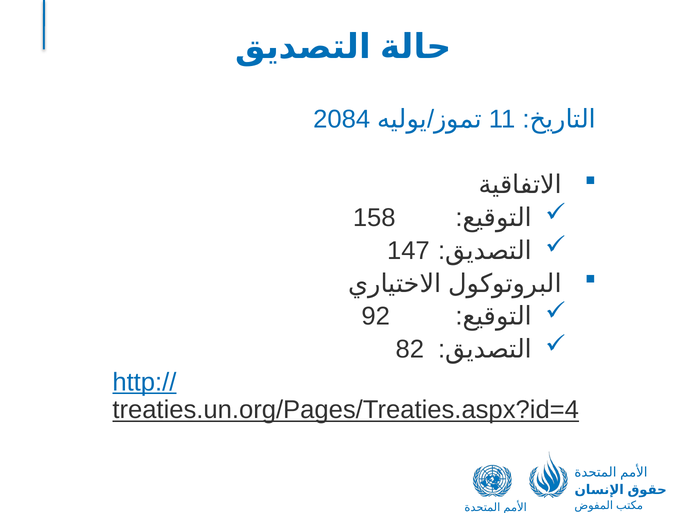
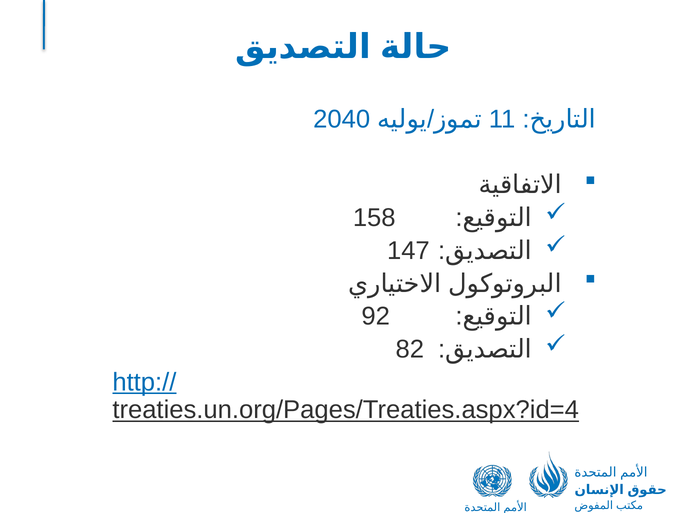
2084: 2084 -> 2040
